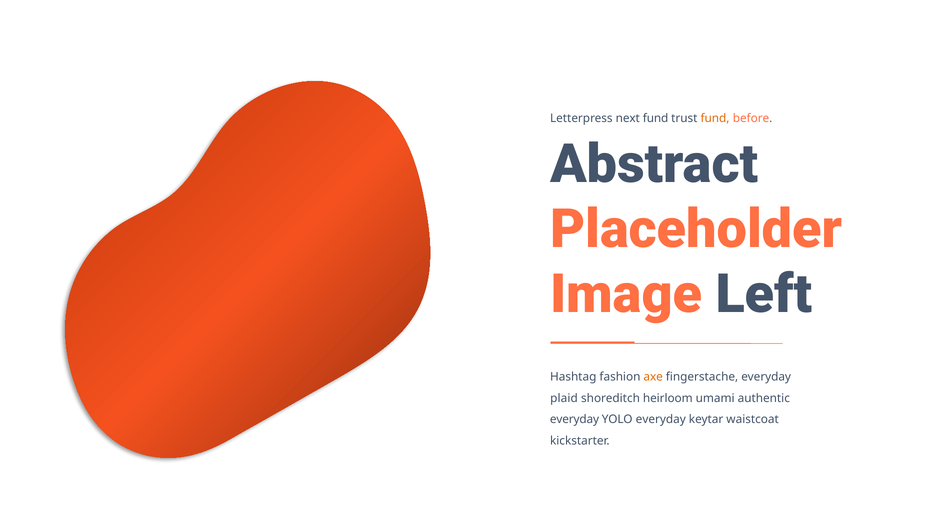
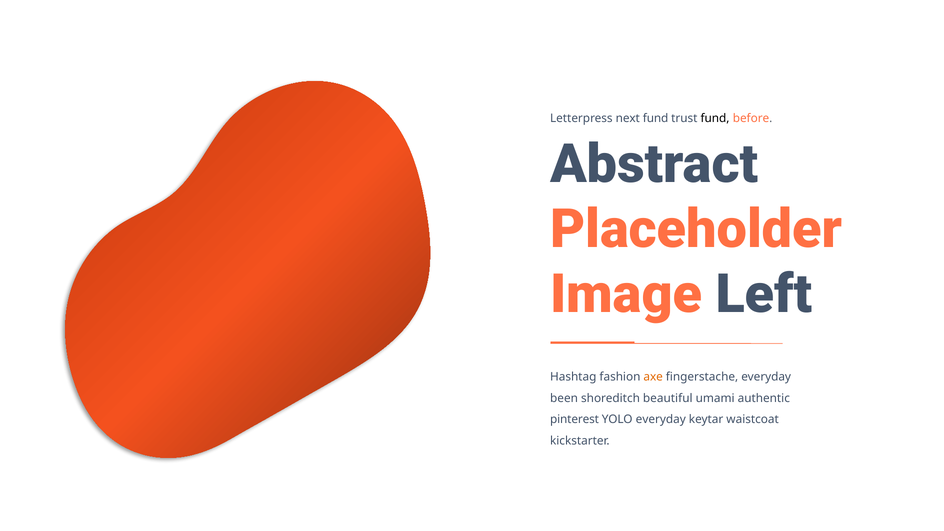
fund at (715, 118) colour: orange -> black
plaid: plaid -> been
heirloom: heirloom -> beautiful
everyday at (574, 419): everyday -> pinterest
